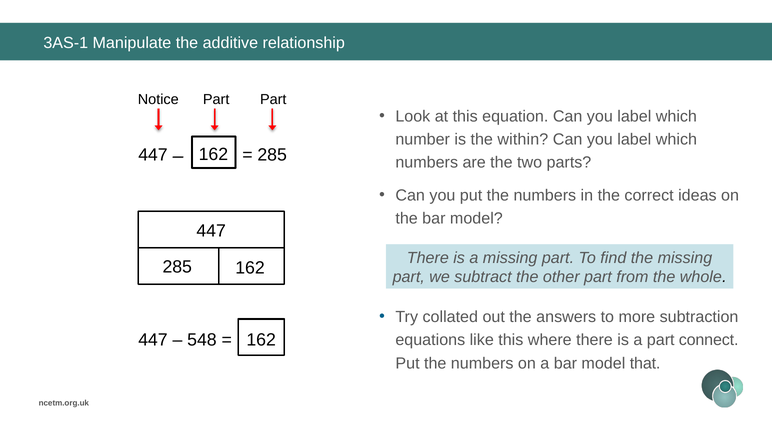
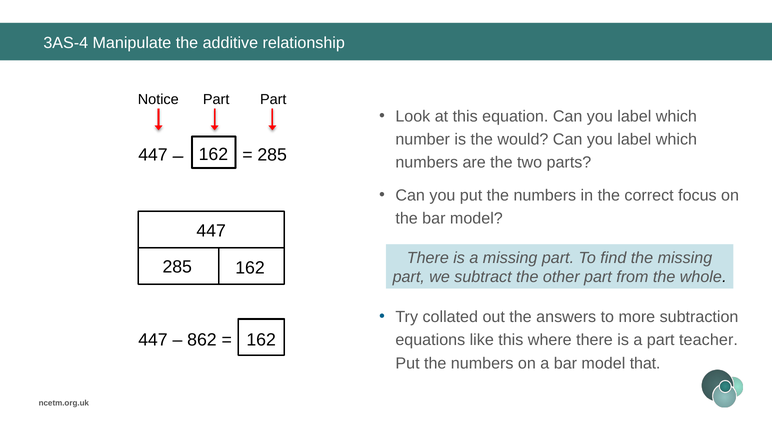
3AS-1: 3AS-1 -> 3AS-4
within: within -> would
ideas: ideas -> focus
548: 548 -> 862
connect: connect -> teacher
